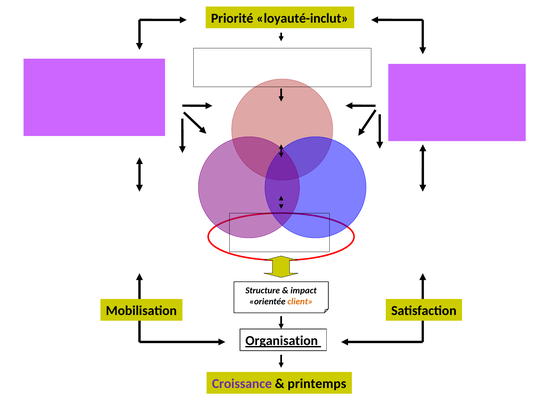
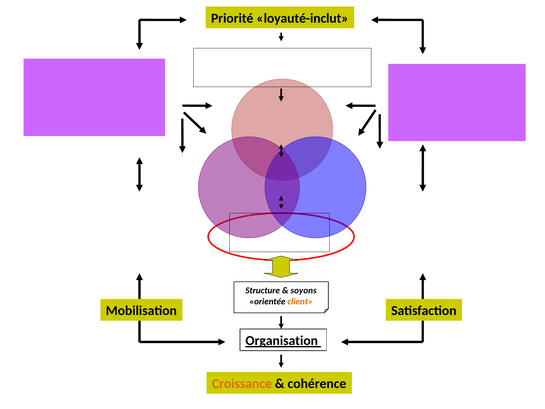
impact: impact -> soyons
Croissance colour: purple -> orange
printemps: printemps -> cohérence
